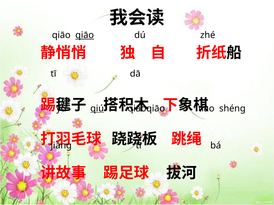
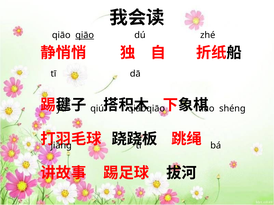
qiú underline: present -> none
